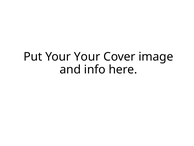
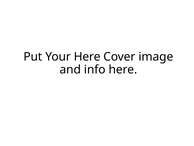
Your Your: Your -> Here
